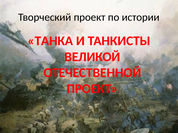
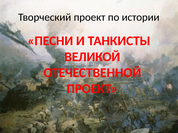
ТАНКА: ТАНКА -> ПЕСНИ
